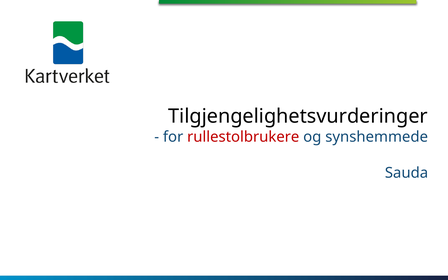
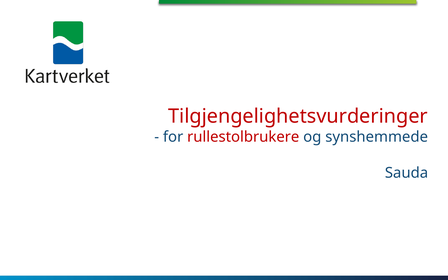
Tilgjengelighetsvurderinger colour: black -> red
